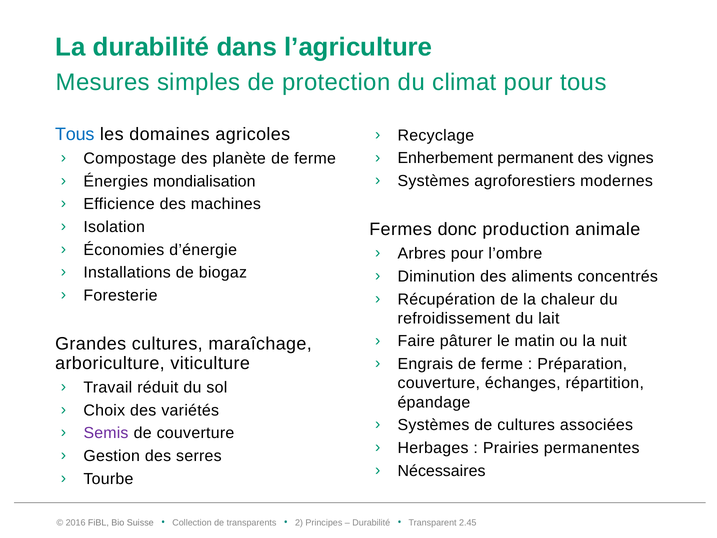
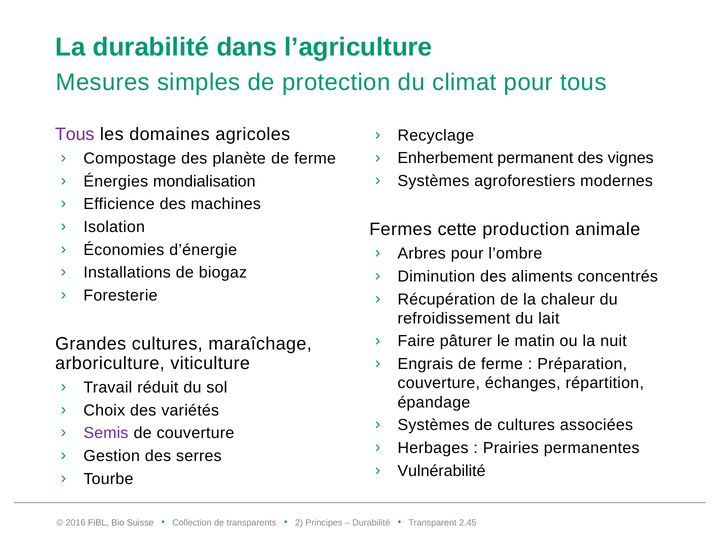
Tous at (75, 134) colour: blue -> purple
donc: donc -> cette
Nécessaires: Nécessaires -> Vulnérabilité
